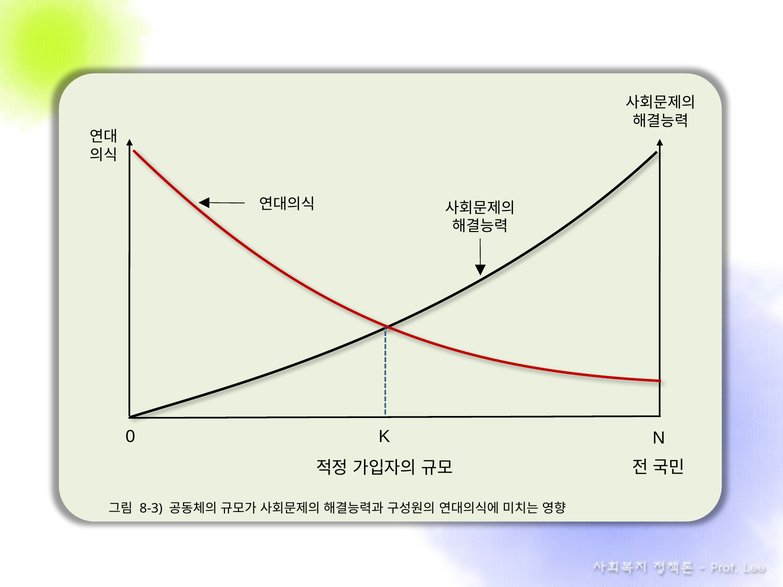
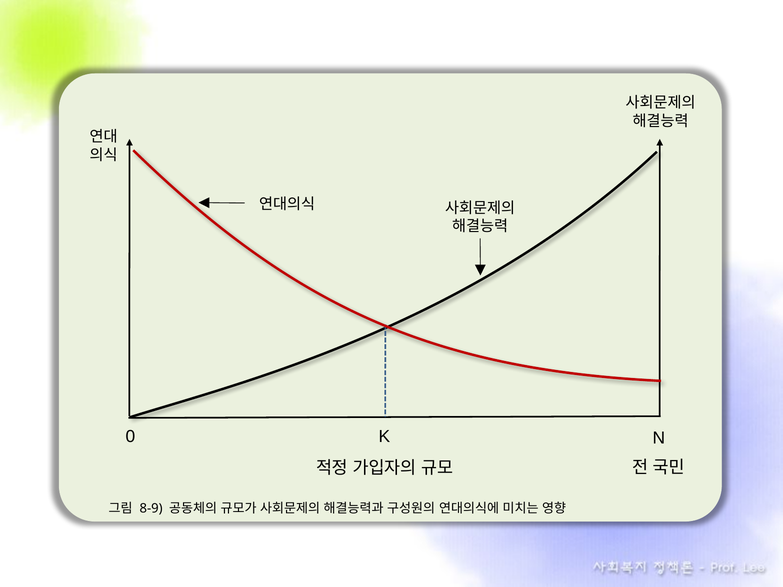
8-3: 8-3 -> 8-9
